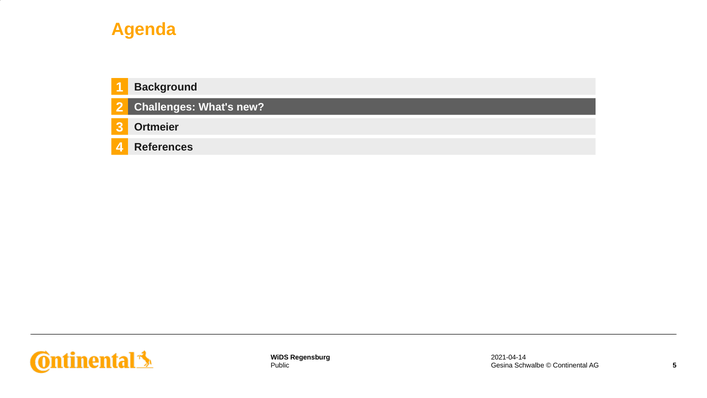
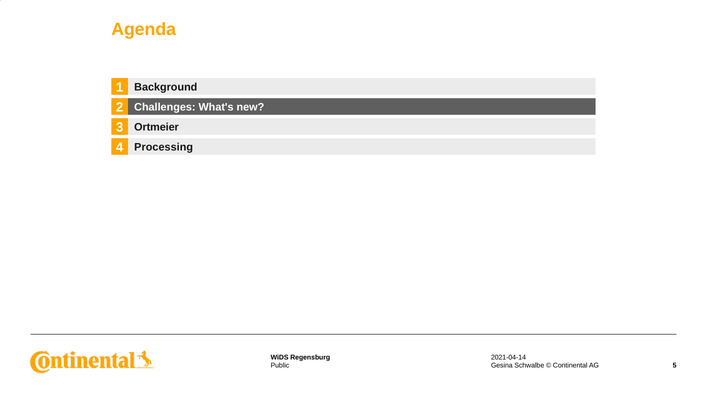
References: References -> Processing
